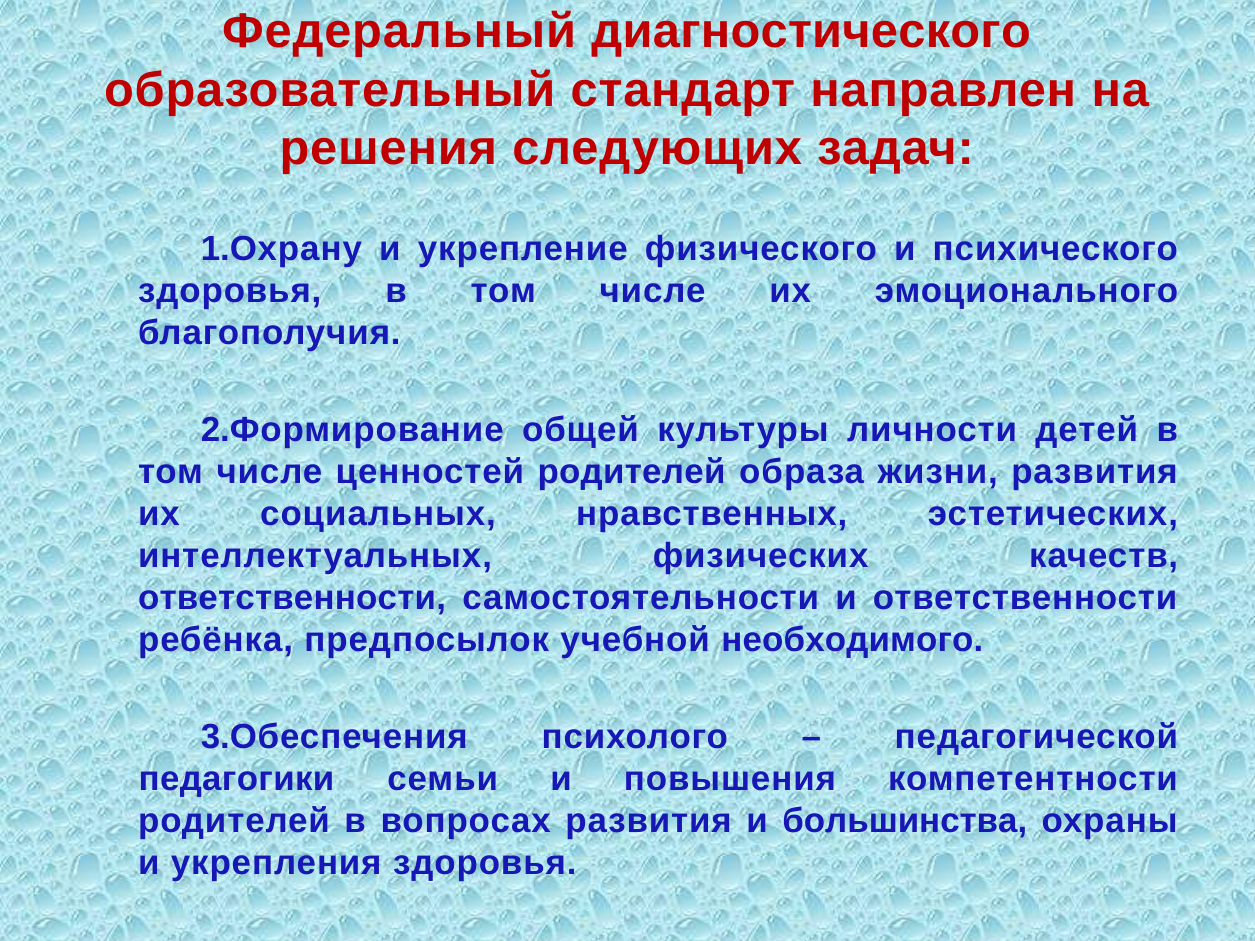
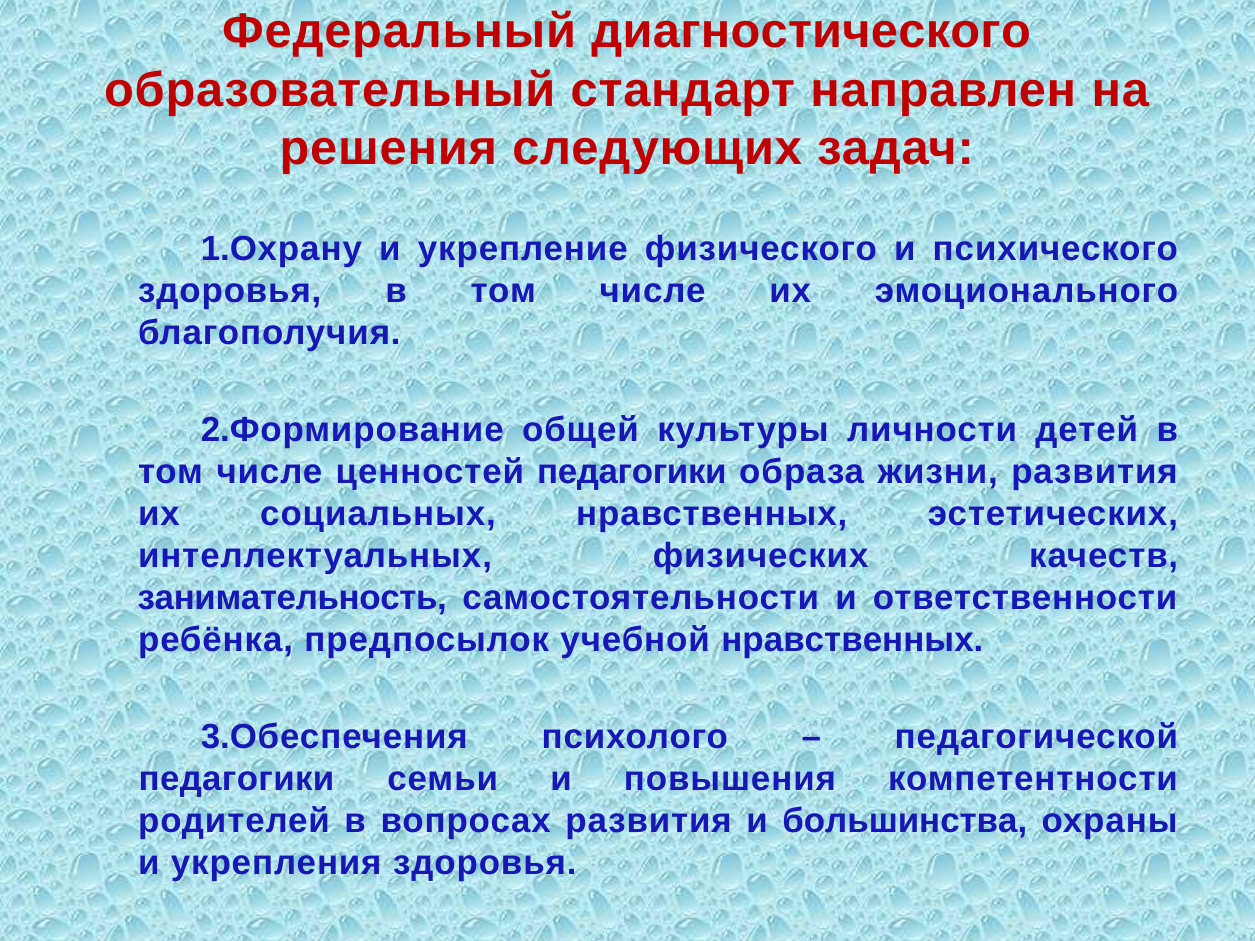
ценностей родителей: родителей -> педагогики
ответственности at (292, 598): ответственности -> занимательность
учебной необходимого: необходимого -> нравственных
